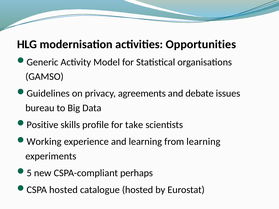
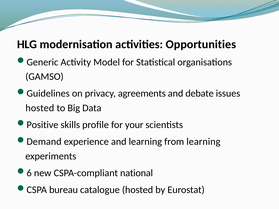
bureau at (40, 108): bureau -> hosted
take: take -> your
Working: Working -> Demand
5: 5 -> 6
perhaps: perhaps -> national
CSPA hosted: hosted -> bureau
